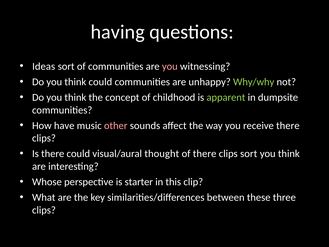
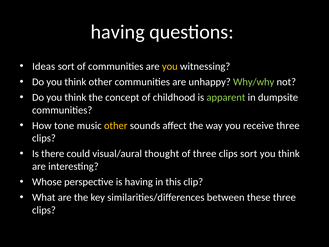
you at (170, 66) colour: pink -> yellow
think could: could -> other
have: have -> tone
other at (116, 125) colour: pink -> yellow
receive there: there -> three
of there: there -> three
is starter: starter -> having
